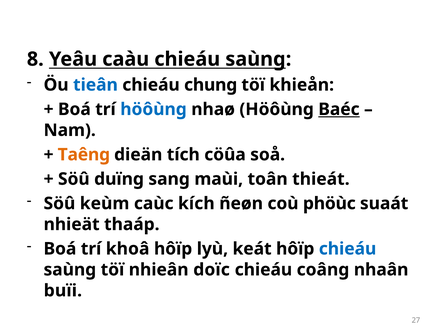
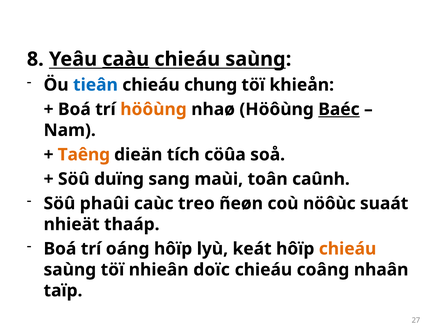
caàu underline: none -> present
höôùng at (154, 109) colour: blue -> orange
thieát: thieát -> caûnh
keùm: keùm -> phaûi
kích: kích -> treo
phöùc: phöùc -> nöôùc
khoâ: khoâ -> oáng
chieáu at (348, 248) colour: blue -> orange
buïi: buïi -> taïp
